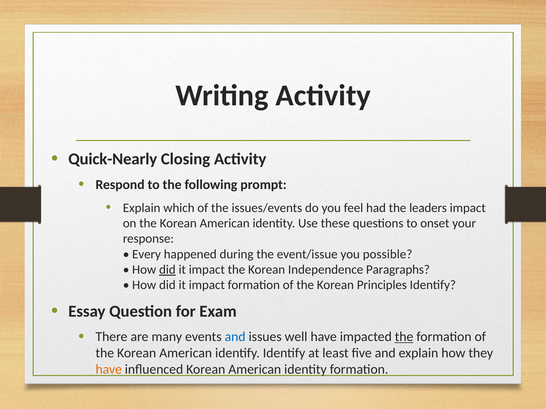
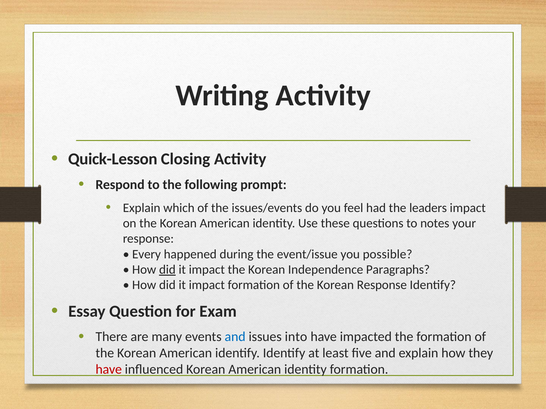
Quick-Nearly: Quick-Nearly -> Quick-Lesson
onset: onset -> notes
Korean Principles: Principles -> Response
well: well -> into
the at (404, 337) underline: present -> none
have at (109, 370) colour: orange -> red
